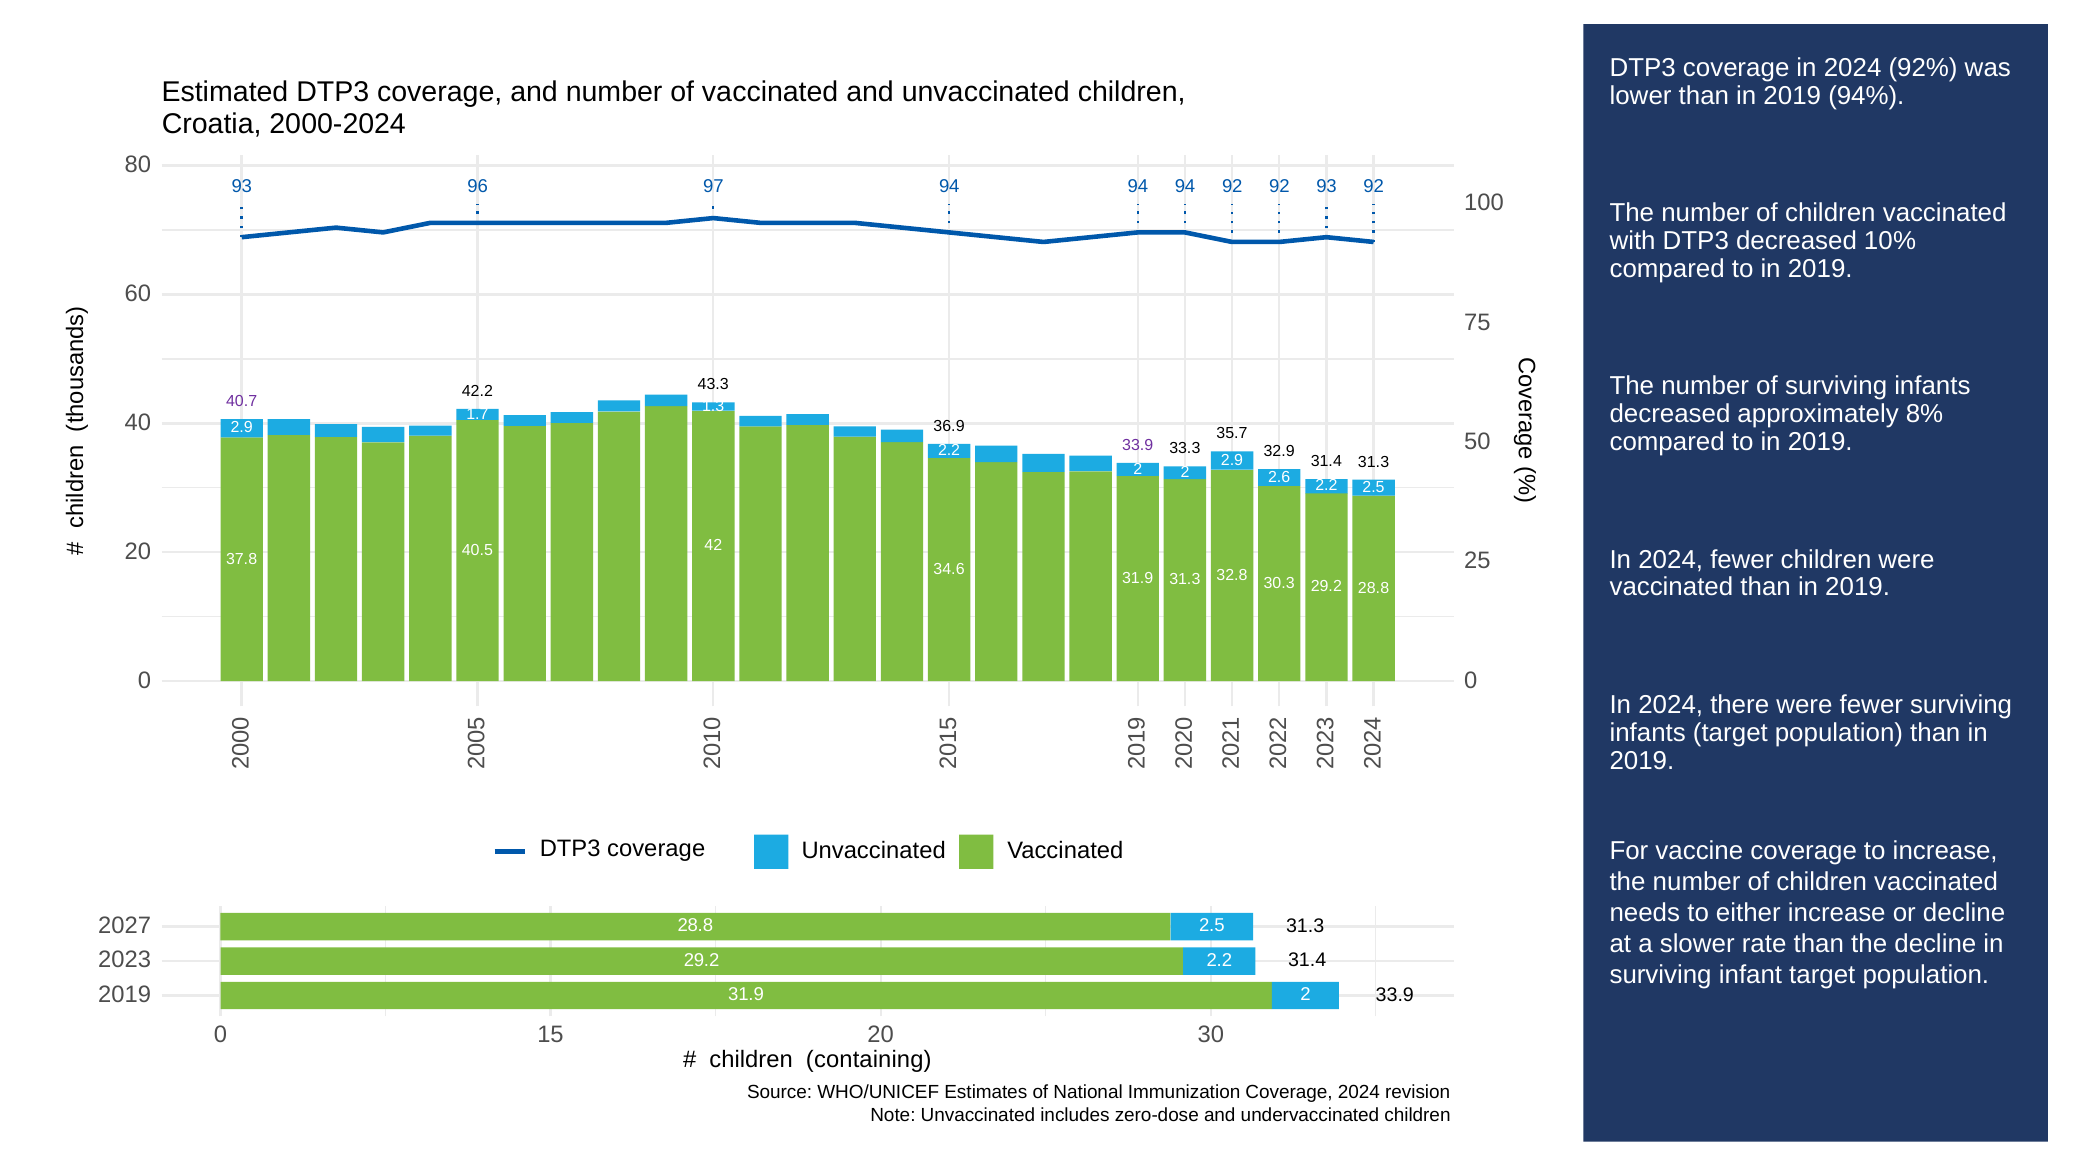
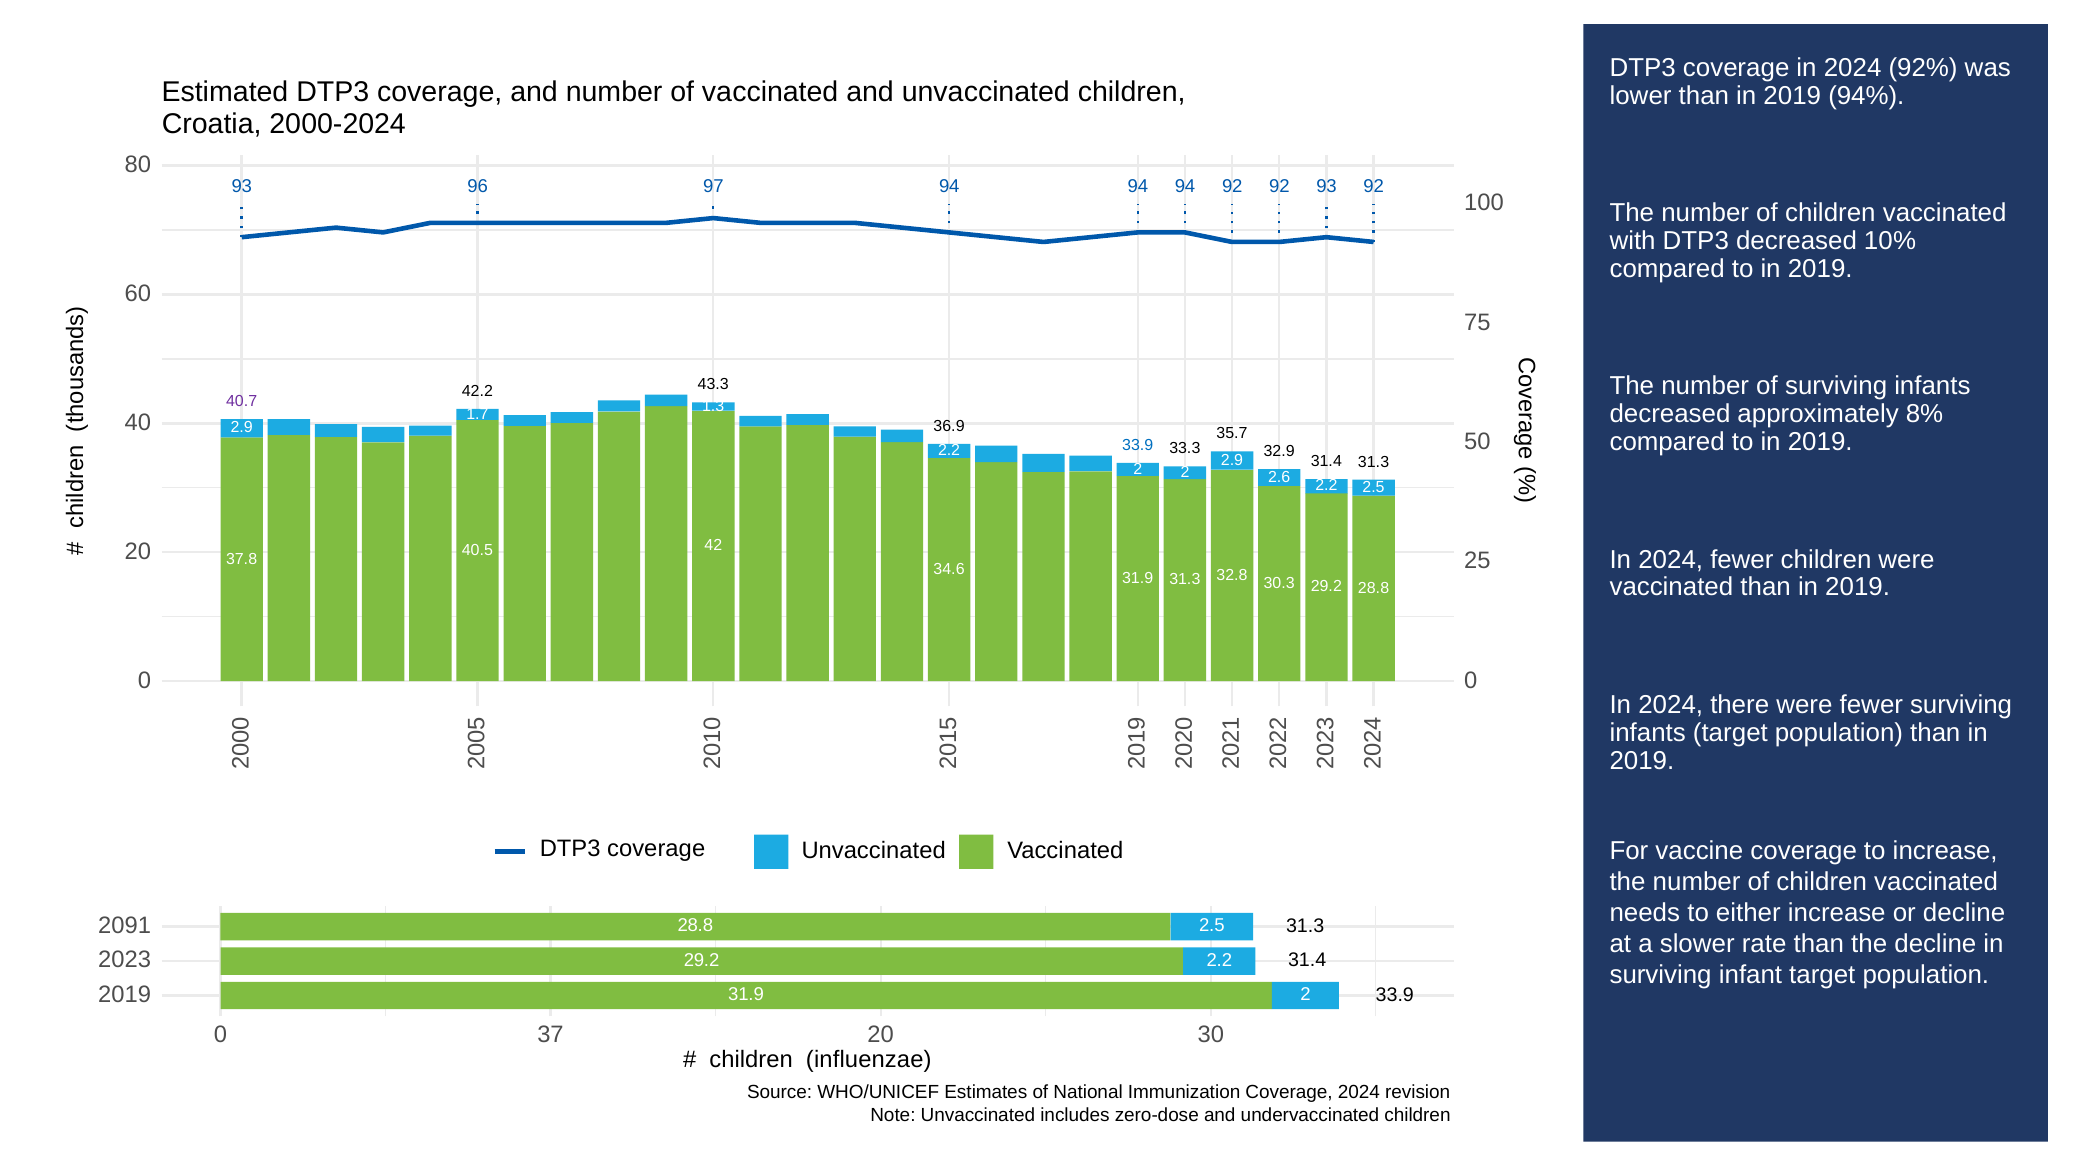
33.9 at (1138, 445) colour: purple -> blue
2027: 2027 -> 2091
15: 15 -> 37
containing: containing -> influenzae
